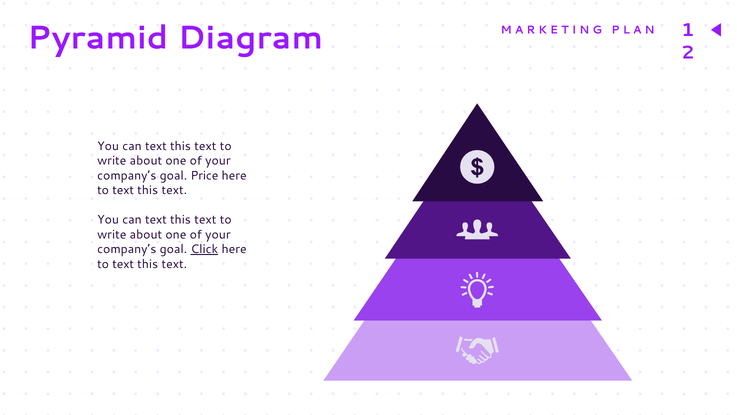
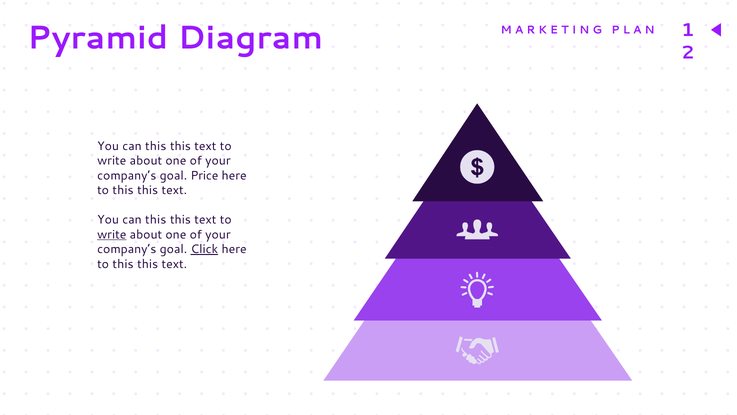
text at (156, 146): text -> this
text at (123, 190): text -> this
text at (156, 220): text -> this
write at (112, 234) underline: none -> present
text at (123, 264): text -> this
